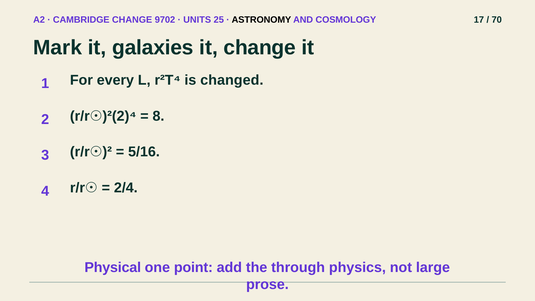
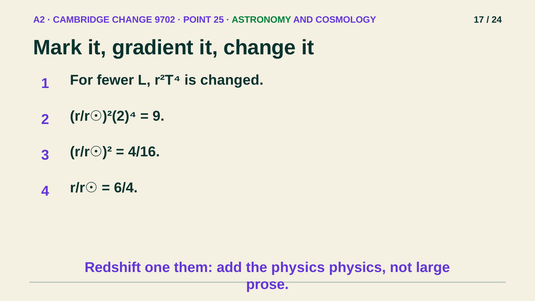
UNITS: UNITS -> POINT
ASTRONOMY colour: black -> green
70: 70 -> 24
galaxies: galaxies -> gradient
every: every -> fewer
8: 8 -> 9
5/16: 5/16 -> 4/16
2/4: 2/4 -> 6/4
Physical: Physical -> Redshift
point: point -> them
the through: through -> physics
